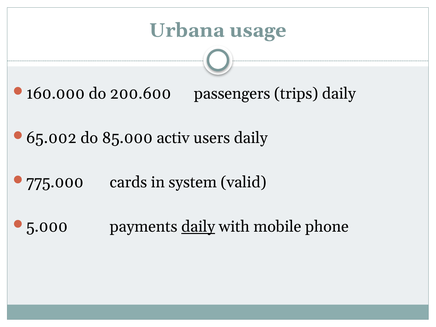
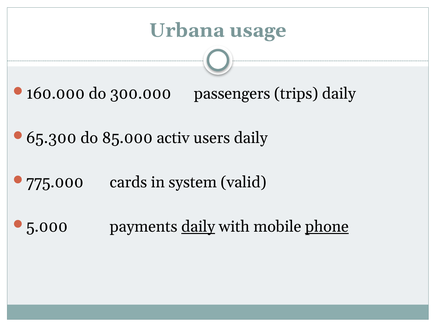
200.600: 200.600 -> 300.000
65.002: 65.002 -> 65.300
phone underline: none -> present
